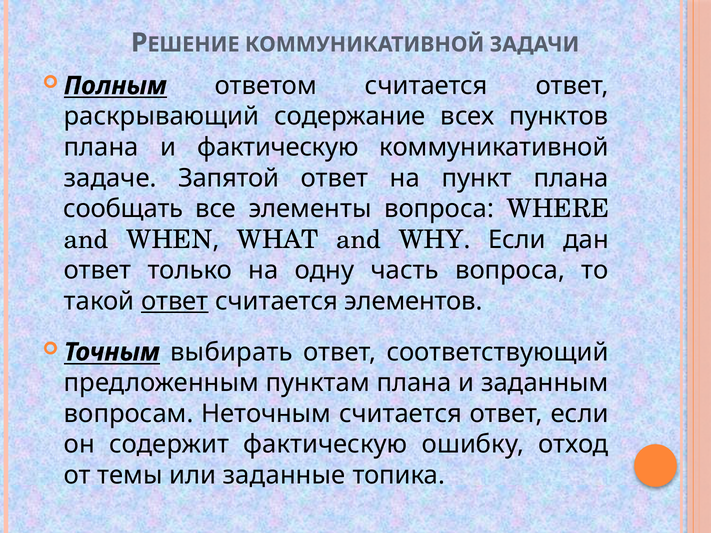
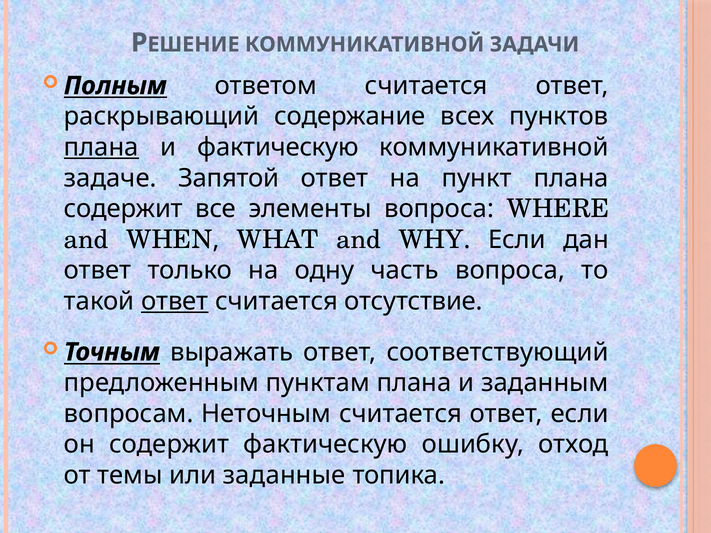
плана at (101, 147) underline: none -> present
сообщать at (123, 209): сообщать -> содержит
элементов: элементов -> отсутствие
выбирать: выбирать -> выражать
